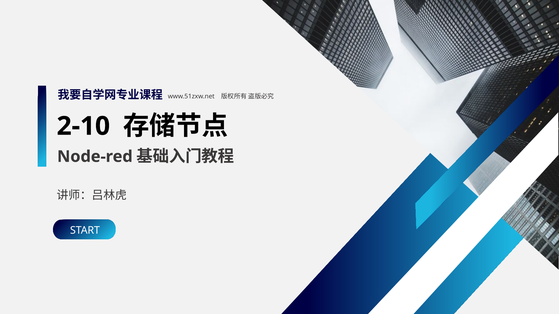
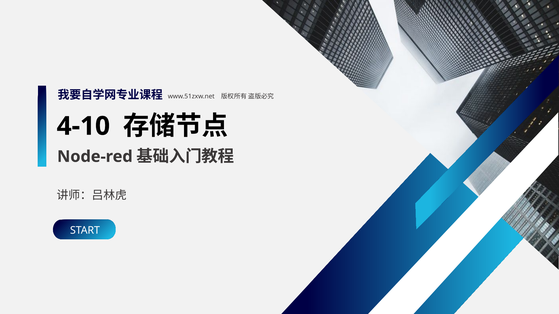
2-10: 2-10 -> 4-10
